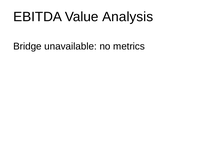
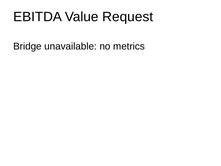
Analysis: Analysis -> Request
